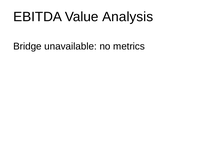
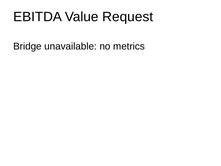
Analysis: Analysis -> Request
